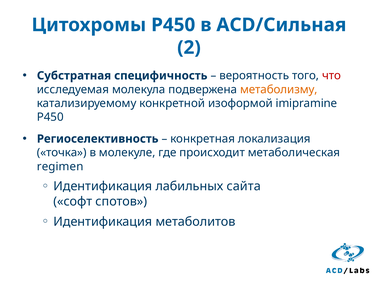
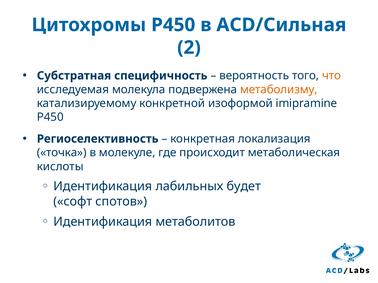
что colour: red -> orange
regimen: regimen -> кислоты
сайта: сайта -> будет
